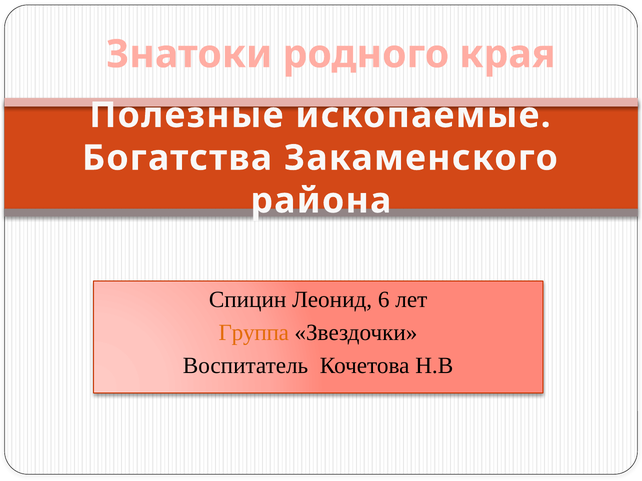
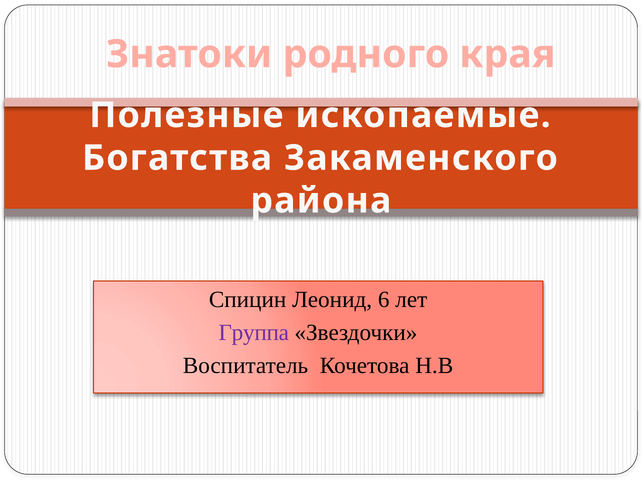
Группа colour: orange -> purple
